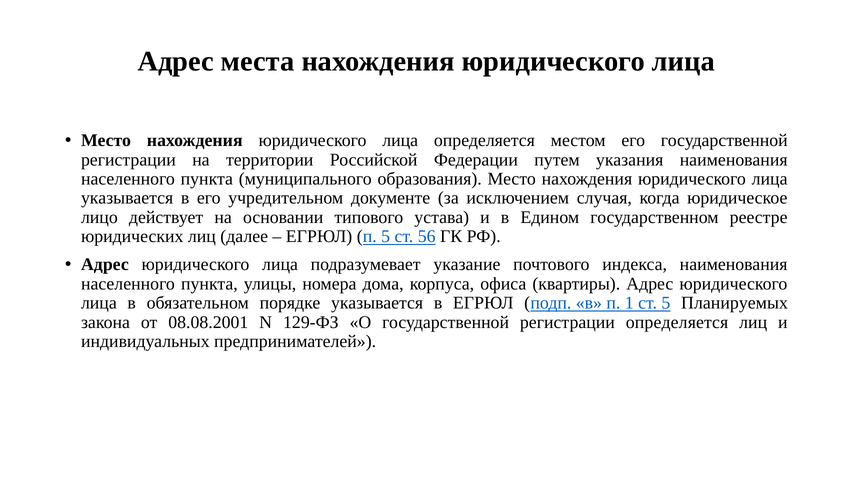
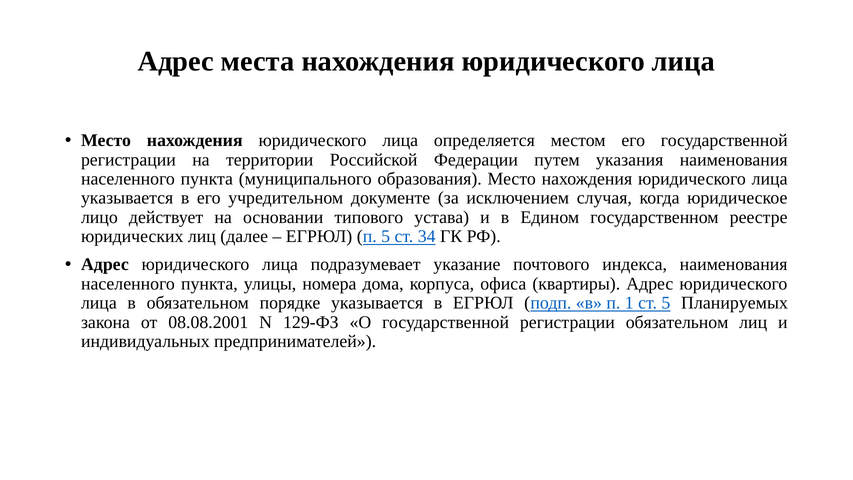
56: 56 -> 34
регистрации определяется: определяется -> обязательном
